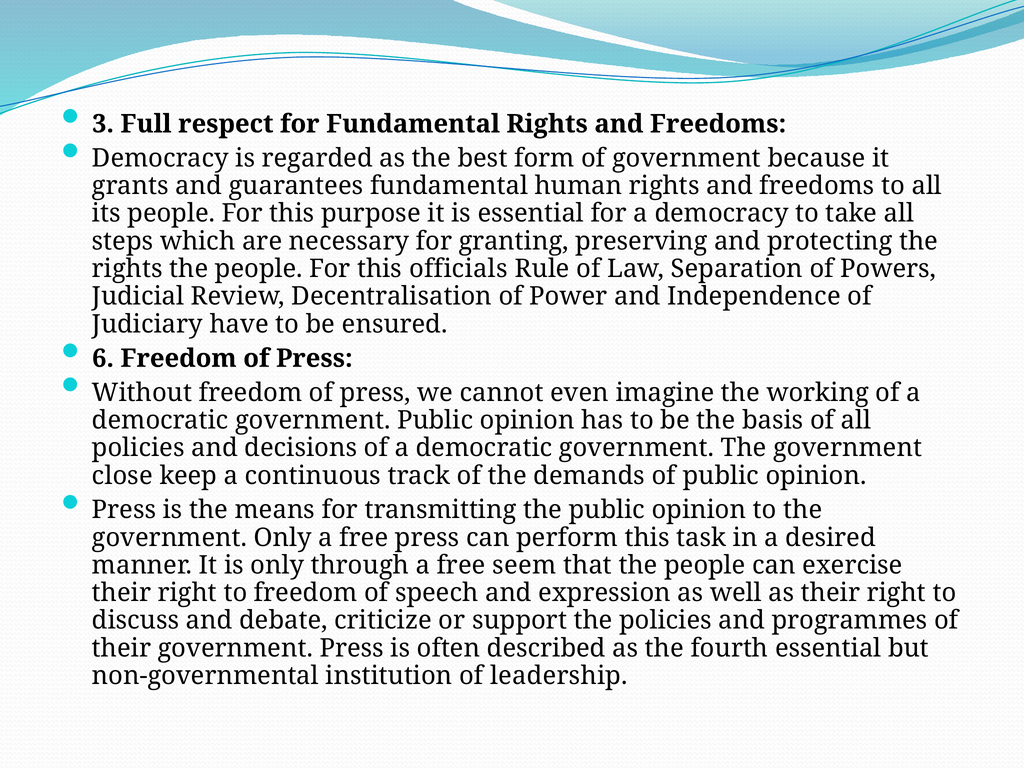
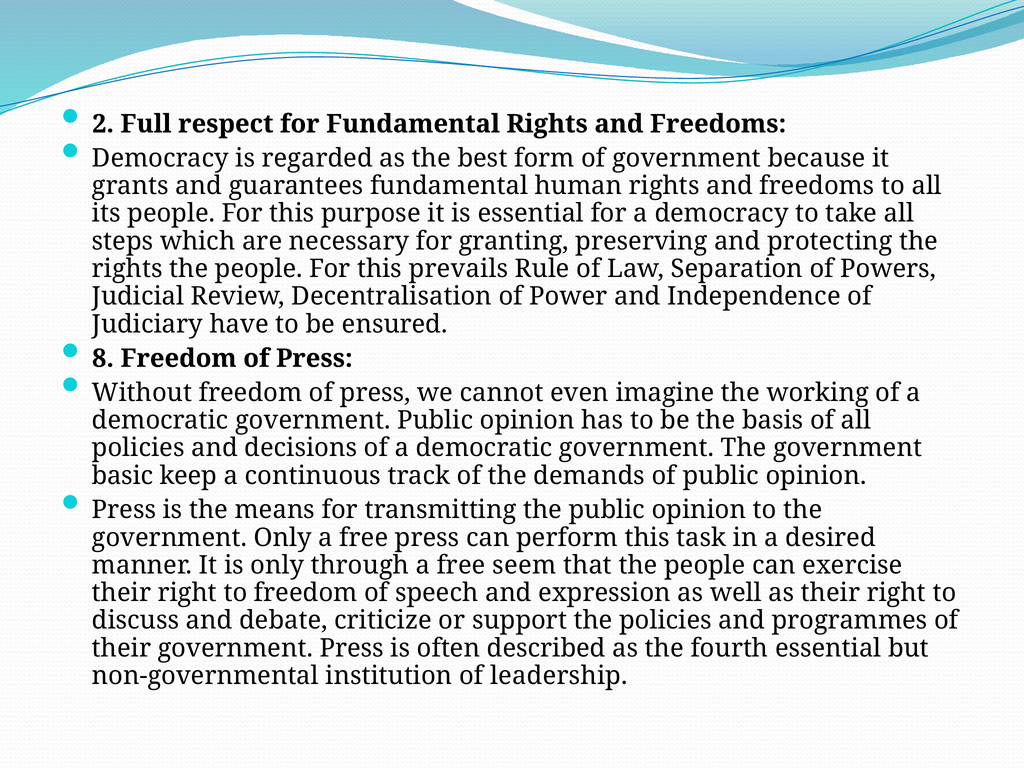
3: 3 -> 2
officials: officials -> prevails
6: 6 -> 8
close: close -> basic
